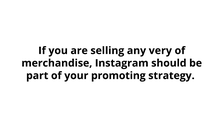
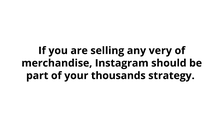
promoting: promoting -> thousands
